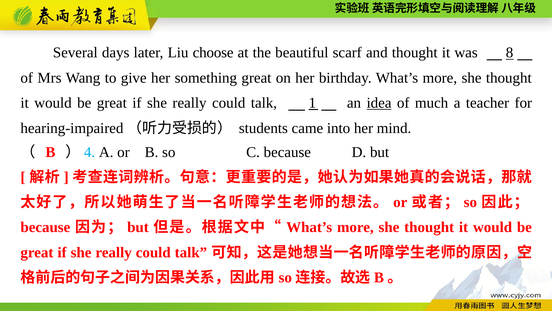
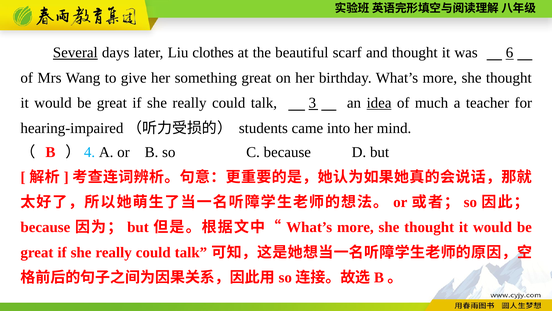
Several underline: none -> present
choose: choose -> clothes
8: 8 -> 6
1: 1 -> 3
